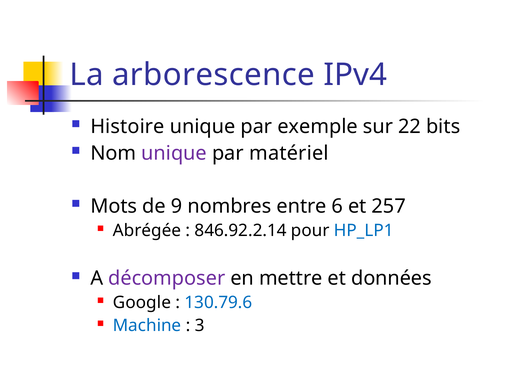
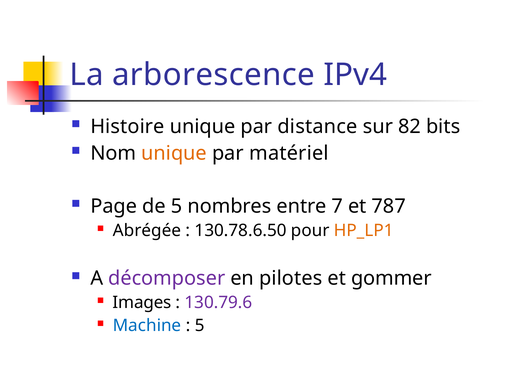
exemple: exemple -> distance
22: 22 -> 82
unique at (174, 153) colour: purple -> orange
Mots: Mots -> Page
de 9: 9 -> 5
6: 6 -> 7
257: 257 -> 787
846.92.2.14: 846.92.2.14 -> 130.78.6.50
HP_LP1 colour: blue -> orange
mettre: mettre -> pilotes
données: données -> gommer
Google: Google -> Images
130.79.6 colour: blue -> purple
3 at (200, 325): 3 -> 5
